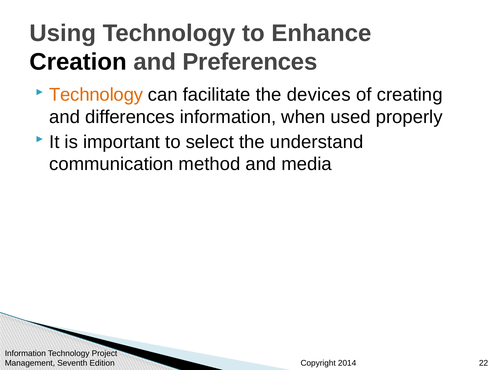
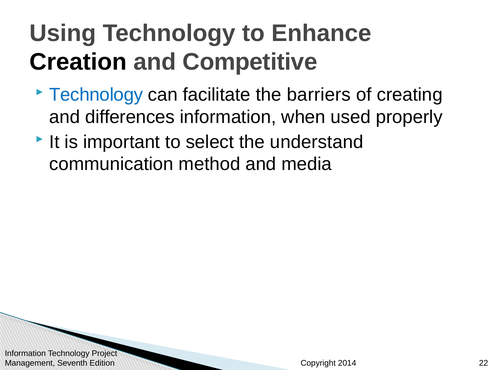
Preferences: Preferences -> Competitive
Technology at (96, 95) colour: orange -> blue
devices: devices -> barriers
